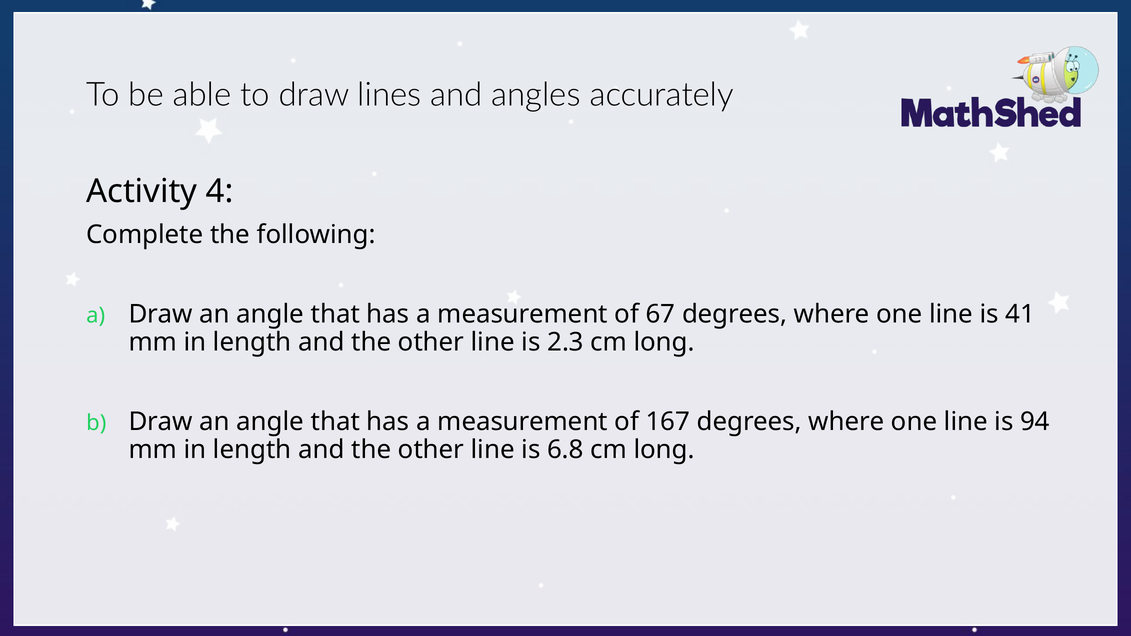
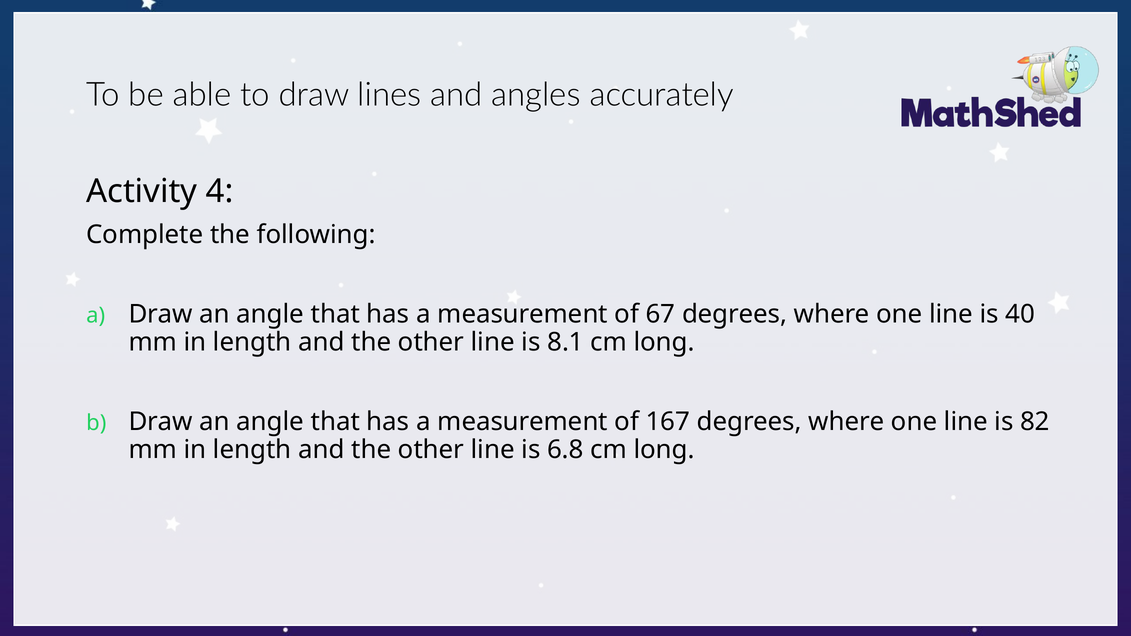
41: 41 -> 40
2.3: 2.3 -> 8.1
94: 94 -> 82
